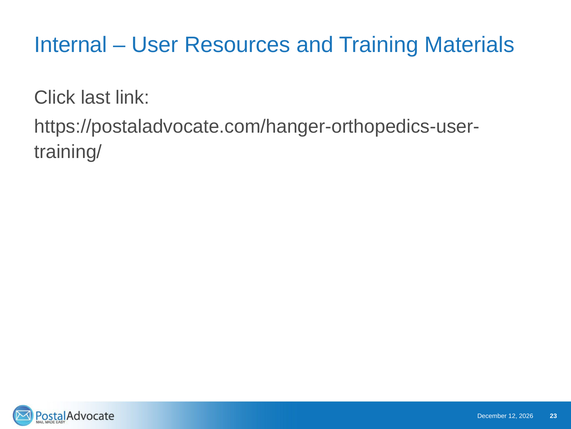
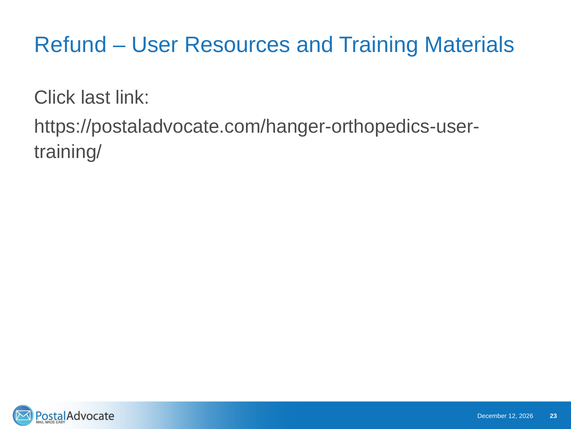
Internal: Internal -> Refund
